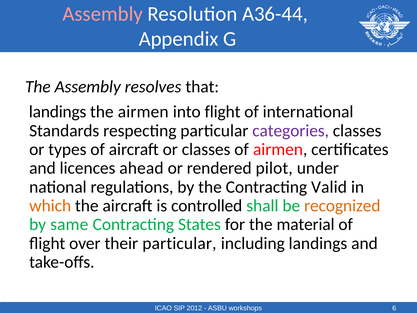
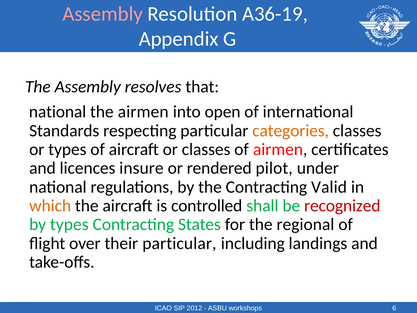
A36-44: A36-44 -> A36-19
landings at (58, 112): landings -> national
into flight: flight -> open
categories colour: purple -> orange
ahead: ahead -> insure
recognized colour: orange -> red
by same: same -> types
material: material -> regional
